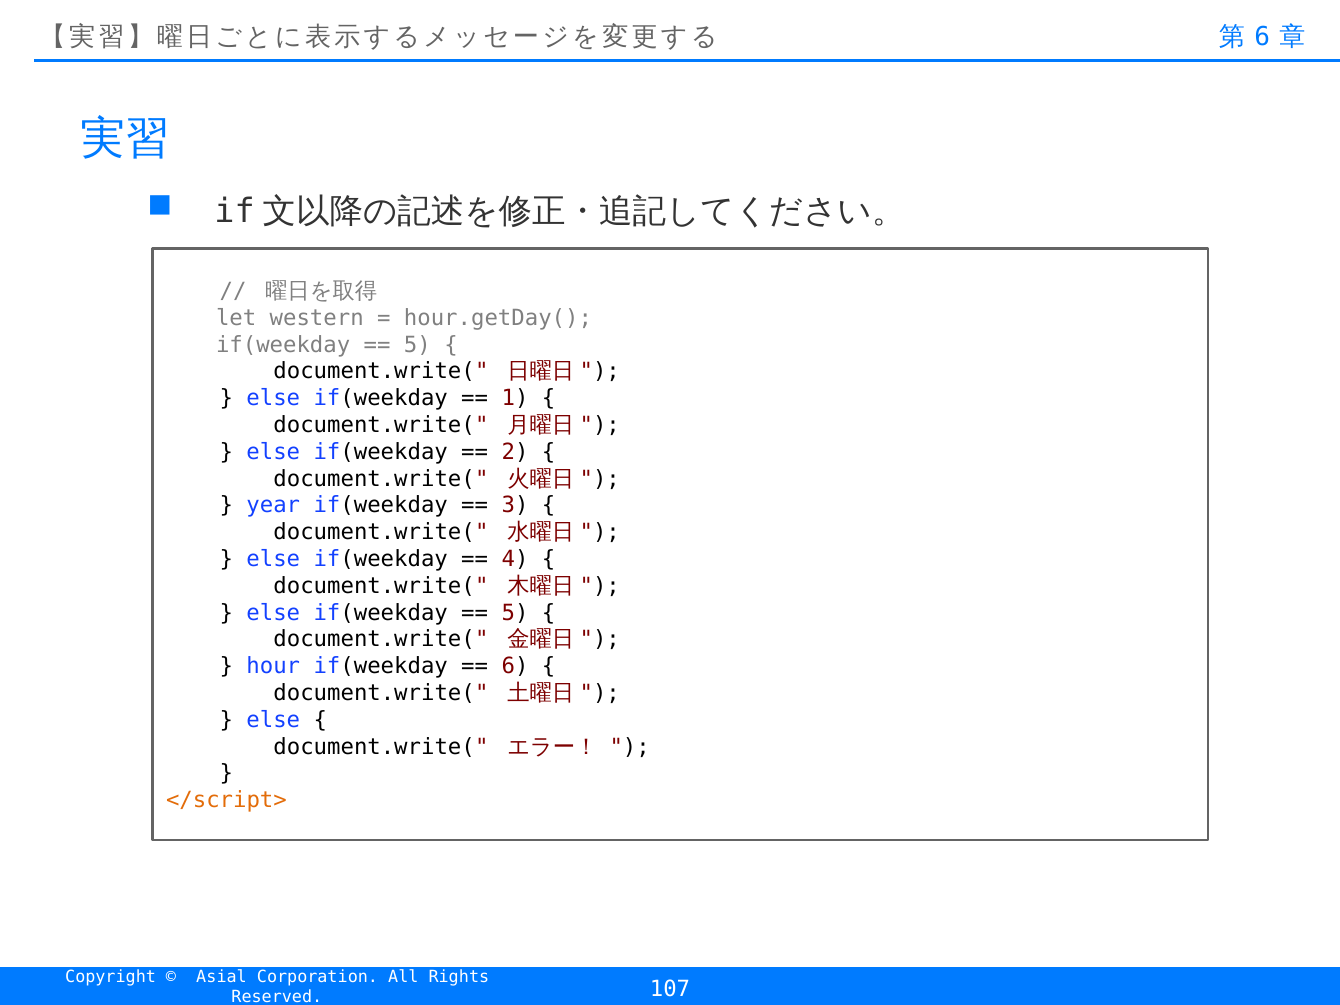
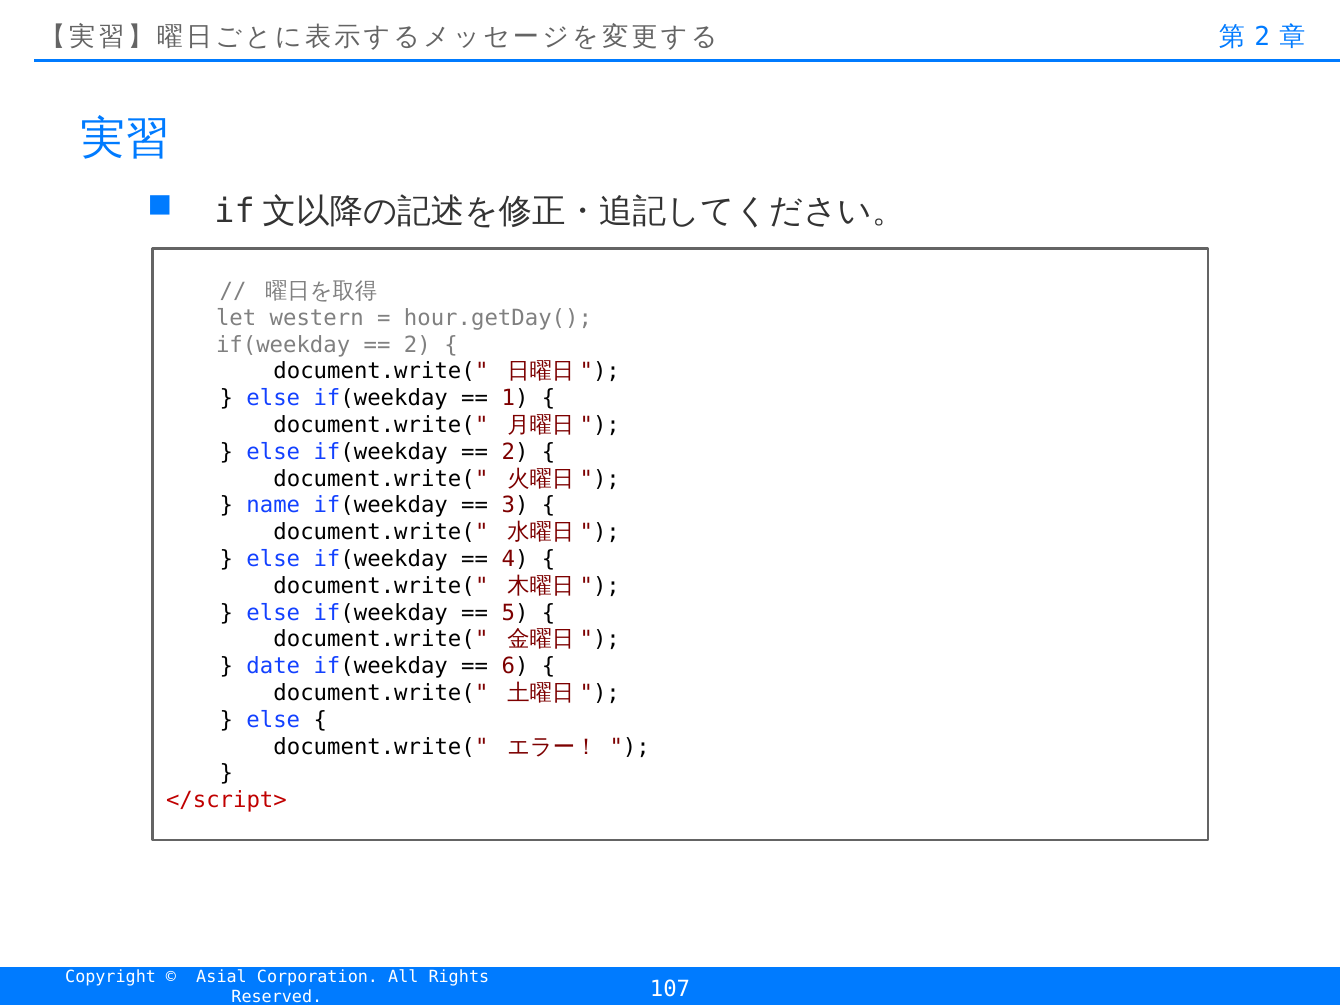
6 at (1262, 37): 6 -> 2
5 at (417, 345): 5 -> 2
year: year -> name
hour: hour -> date
</script> colour: orange -> red
